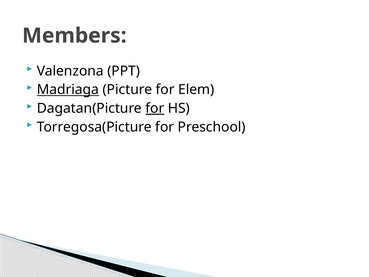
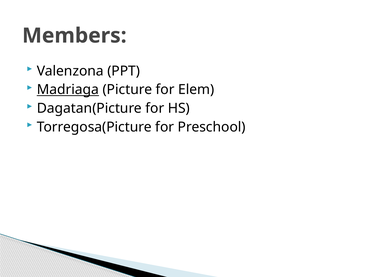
for at (155, 108) underline: present -> none
